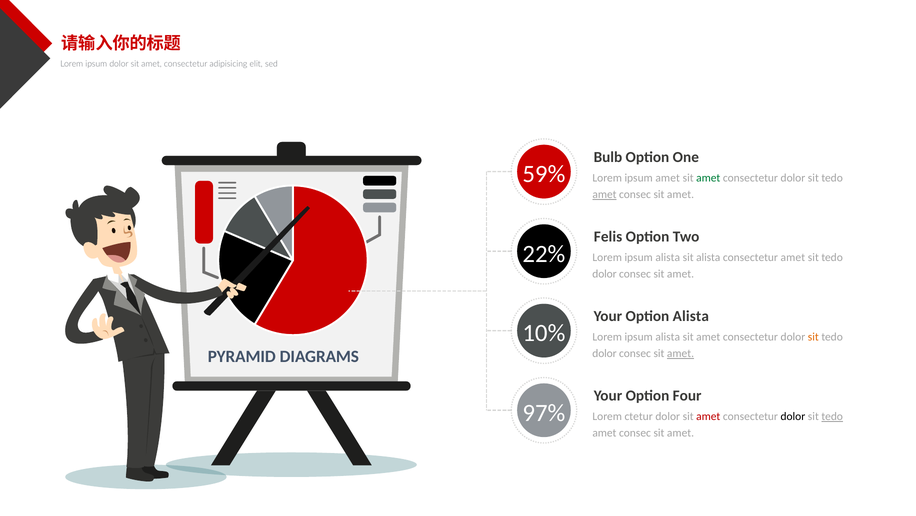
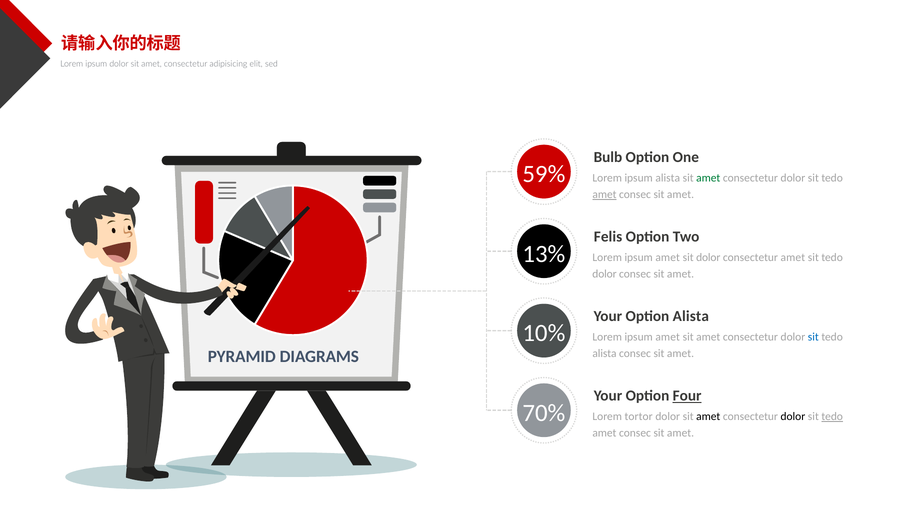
ipsum amet: amet -> alista
22%: 22% -> 13%
alista at (668, 257): alista -> amet
sit alista: alista -> dolor
alista at (668, 337): alista -> amet
sit at (813, 337) colour: orange -> blue
dolor at (605, 353): dolor -> alista
amet at (681, 353) underline: present -> none
Four underline: none -> present
97%: 97% -> 70%
ctetur: ctetur -> tortor
amet at (708, 416) colour: red -> black
